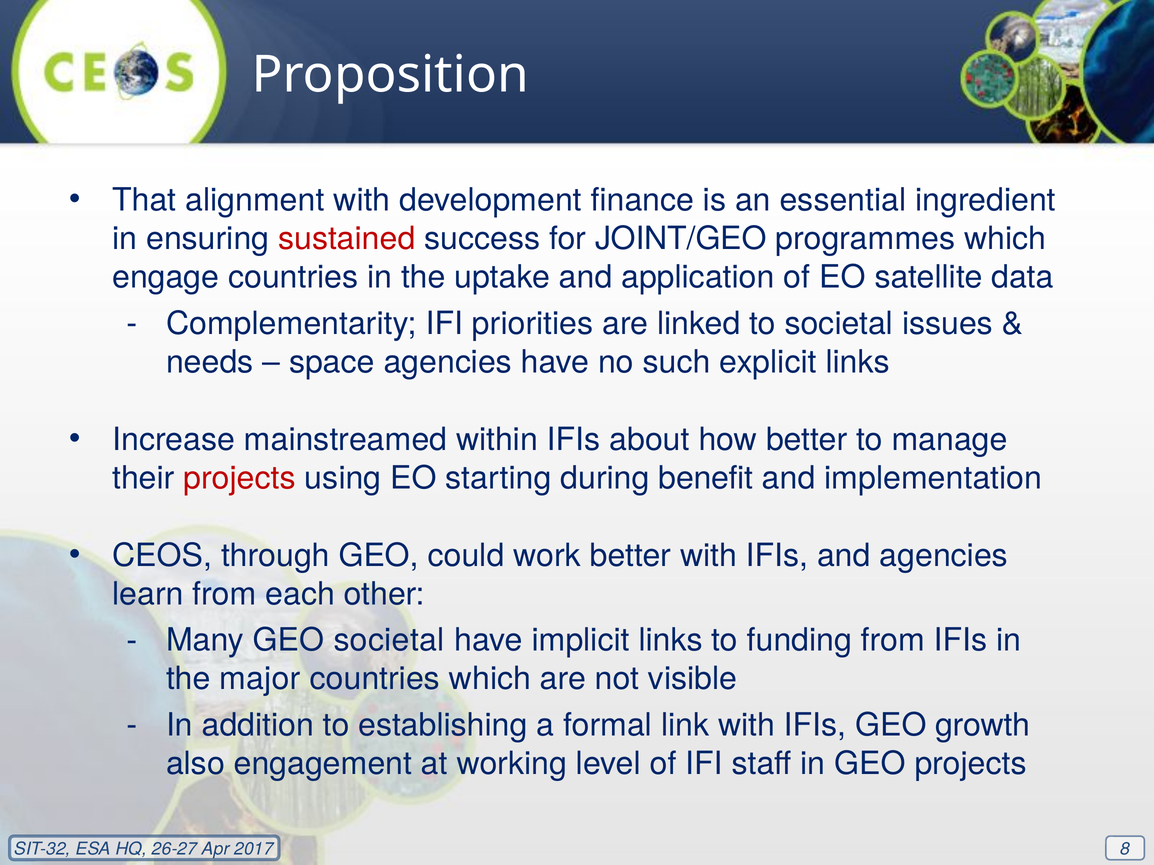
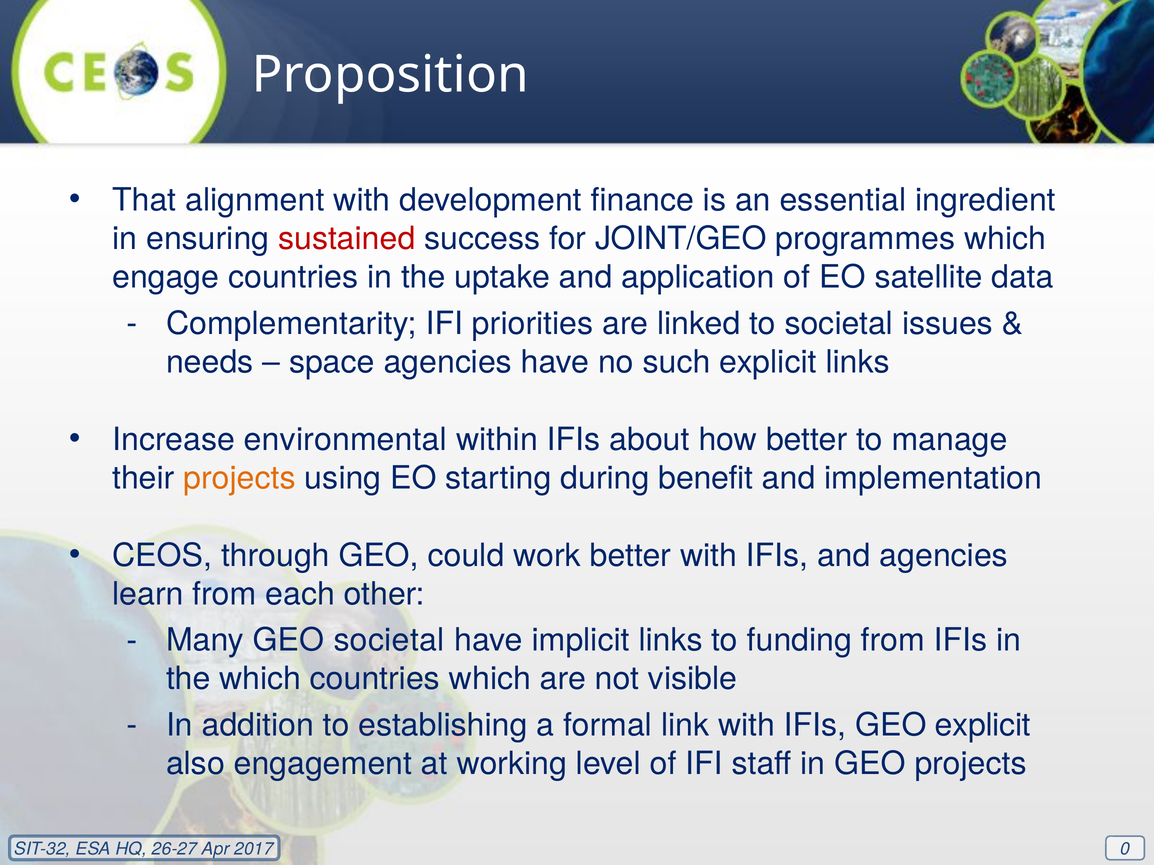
mainstreamed: mainstreamed -> environmental
projects at (240, 478) colour: red -> orange
the major: major -> which
GEO growth: growth -> explicit
8: 8 -> 0
